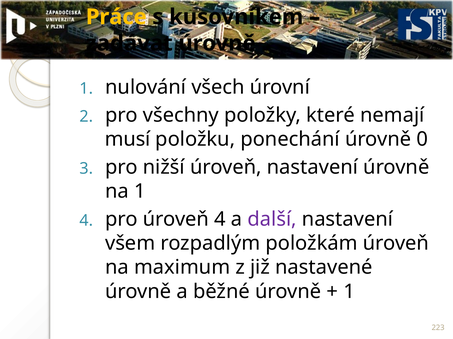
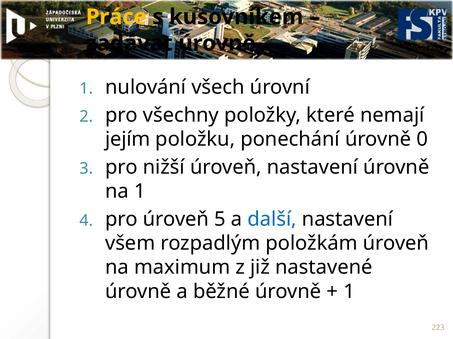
musí: musí -> jejím
úroveň 4: 4 -> 5
další colour: purple -> blue
